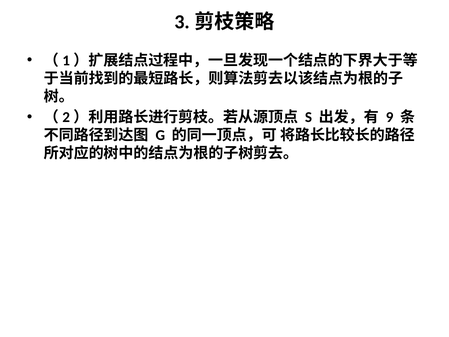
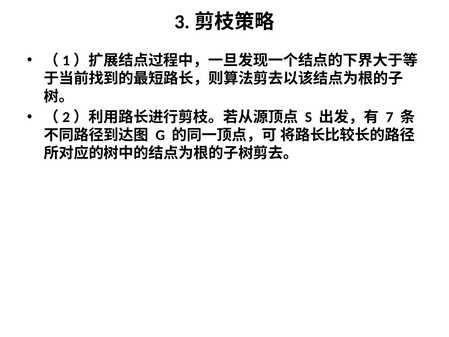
9: 9 -> 7
